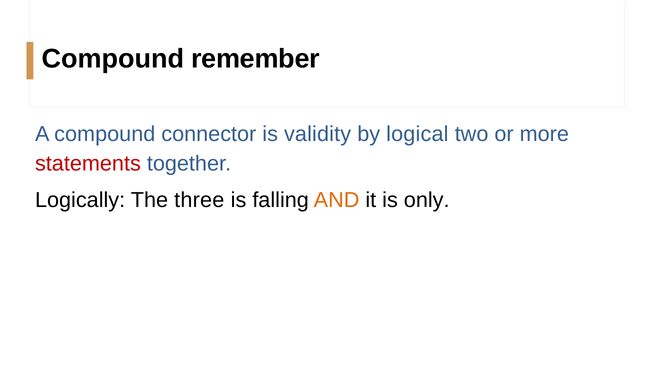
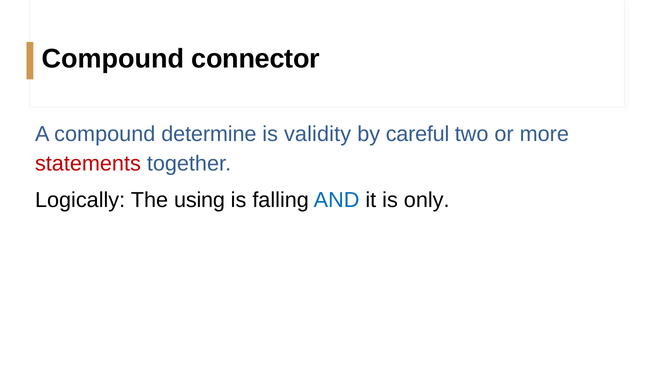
remember: remember -> connector
connector: connector -> determine
logical: logical -> careful
three: three -> using
AND colour: orange -> blue
